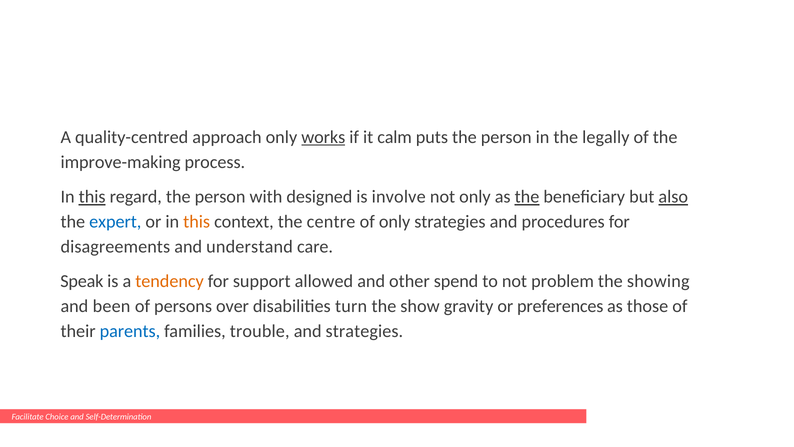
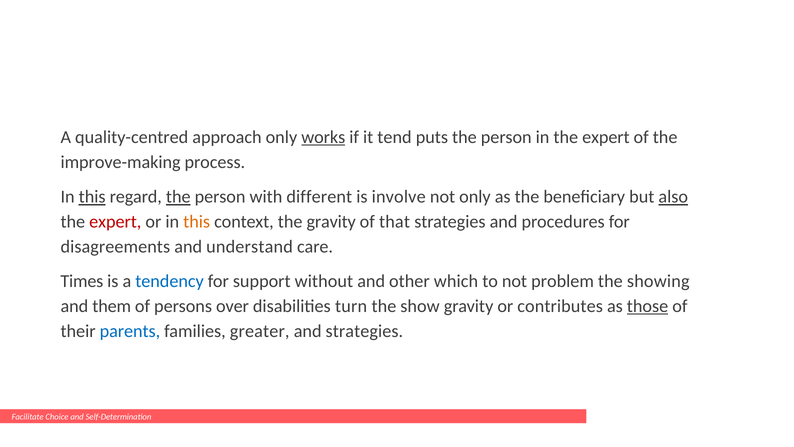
calm: calm -> tend
in the legally: legally -> expert
the at (178, 197) underline: none -> present
designed: designed -> different
the at (527, 197) underline: present -> none
expert at (115, 222) colour: blue -> red
the centre: centre -> gravity
of only: only -> that
Speak: Speak -> Times
tendency colour: orange -> blue
allowed: allowed -> without
spend: spend -> which
been: been -> them
preferences: preferences -> contributes
those underline: none -> present
trouble: trouble -> greater
